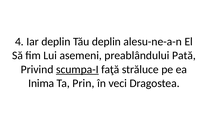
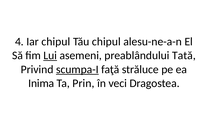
Iar deplin: deplin -> chipul
Tău deplin: deplin -> chipul
Lui underline: none -> present
Pată: Pată -> Tată
